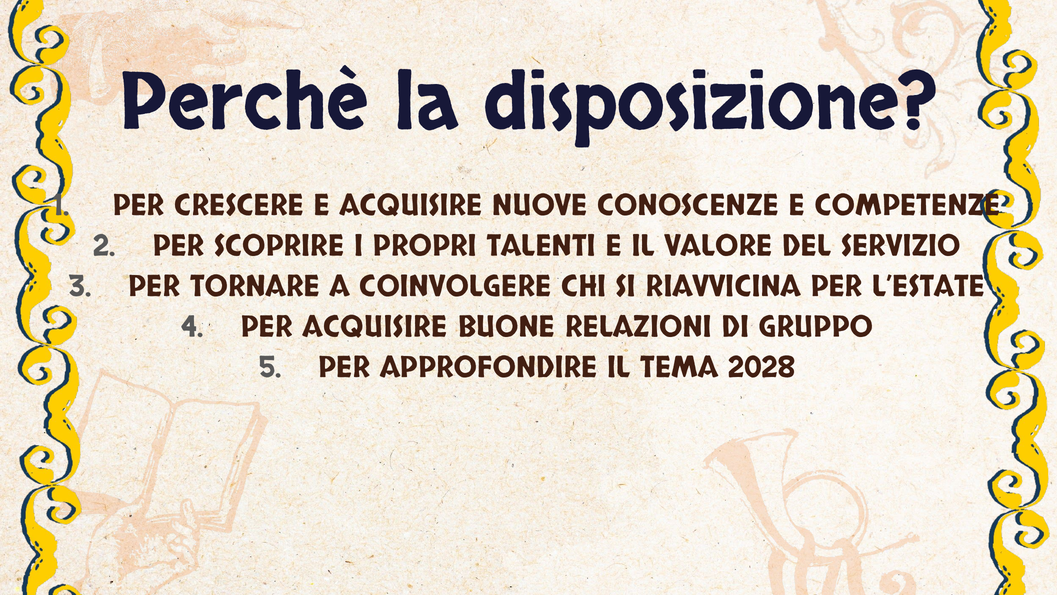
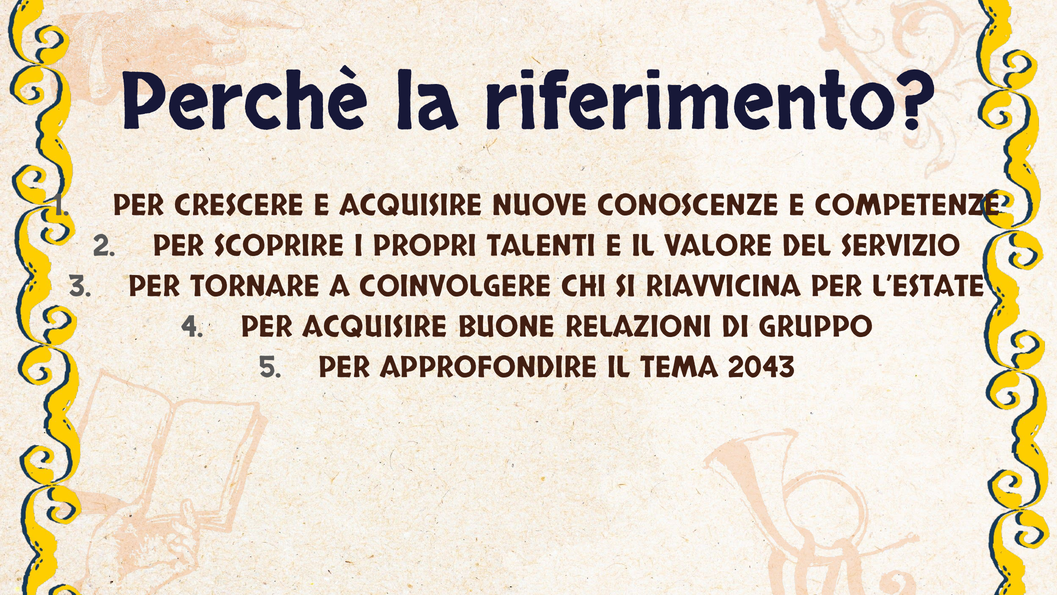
disposizione: disposizione -> riferimento
2028: 2028 -> 2043
